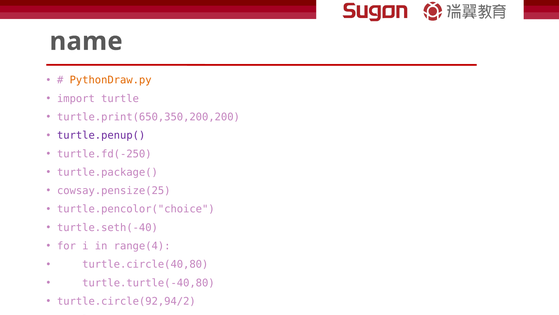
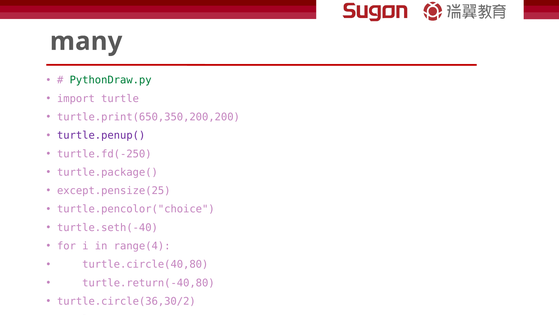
name: name -> many
PythonDraw.py colour: orange -> green
cowsay.pensize(25: cowsay.pensize(25 -> except.pensize(25
turtle.turtle(-40,80: turtle.turtle(-40,80 -> turtle.return(-40,80
turtle.circle(92,94/2: turtle.circle(92,94/2 -> turtle.circle(36,30/2
